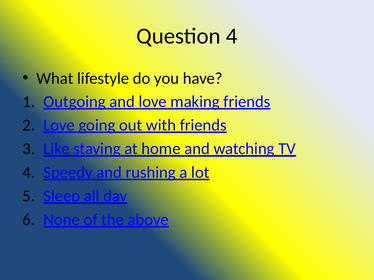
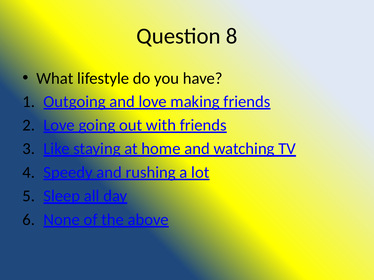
Question 4: 4 -> 8
